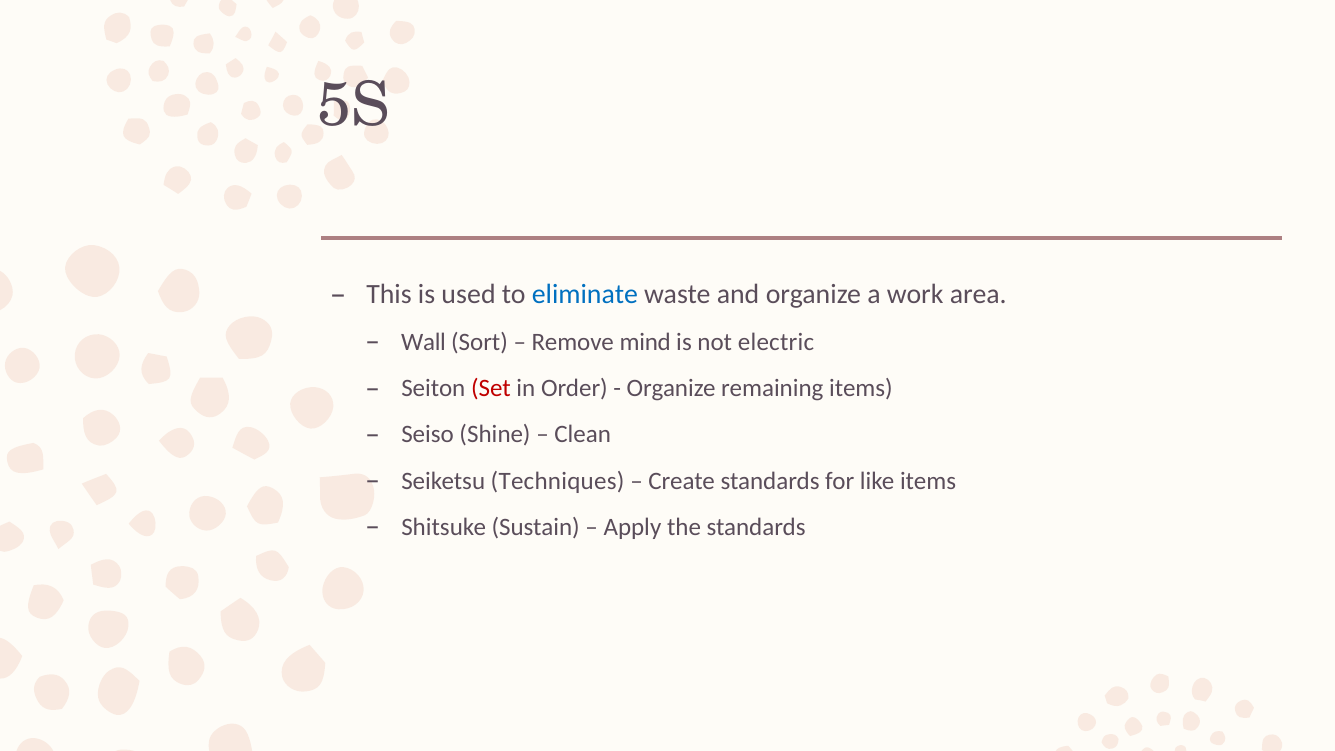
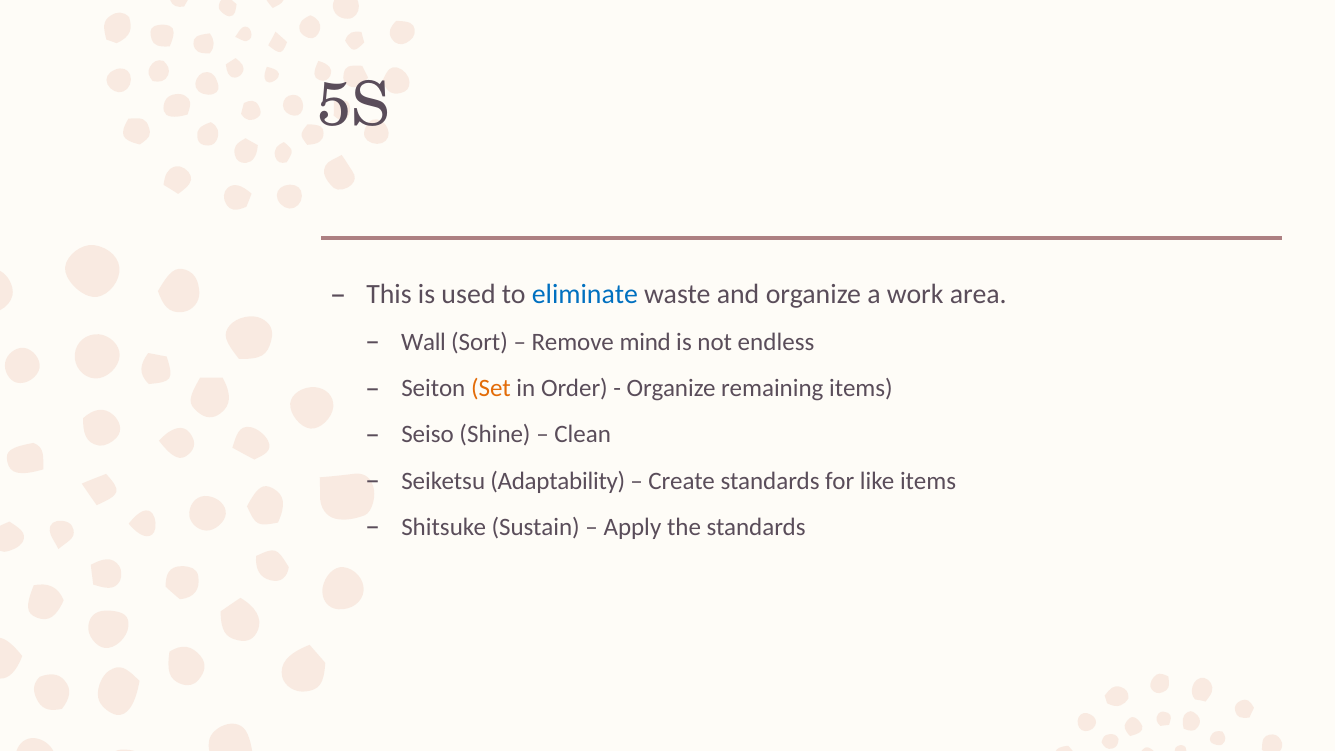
electric: electric -> endless
Set colour: red -> orange
Techniques: Techniques -> Adaptability
